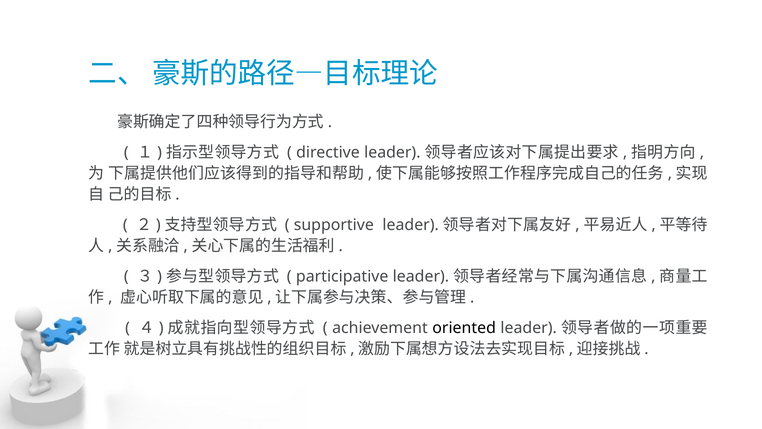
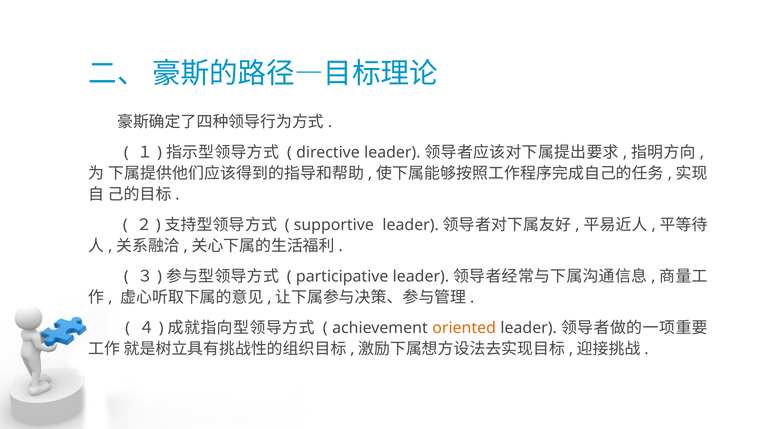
oriented colour: black -> orange
